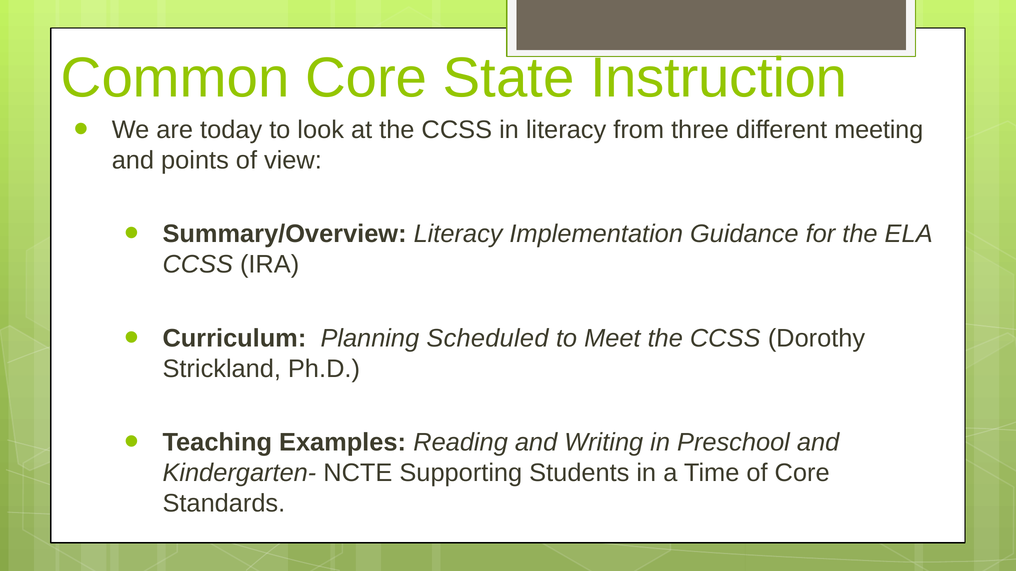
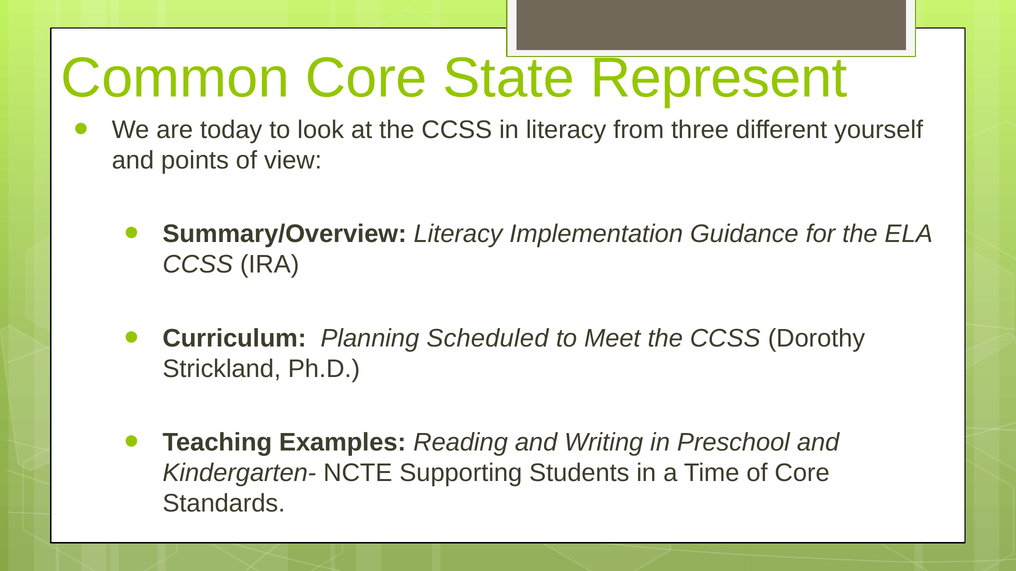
Instruction: Instruction -> Represent
meeting: meeting -> yourself
